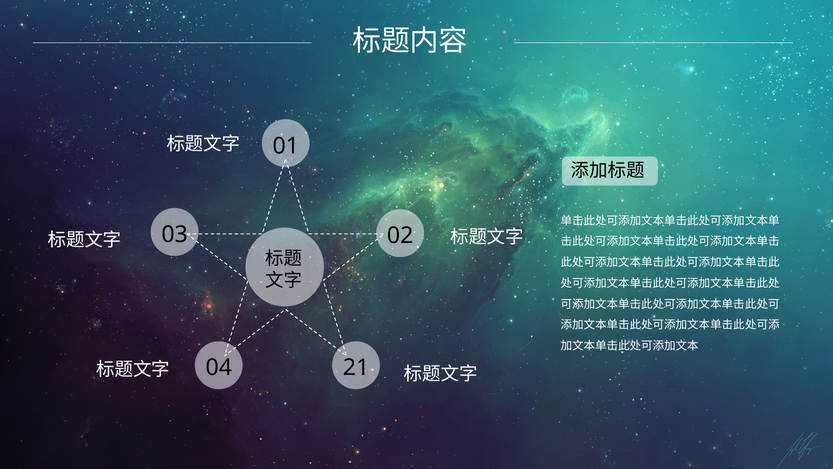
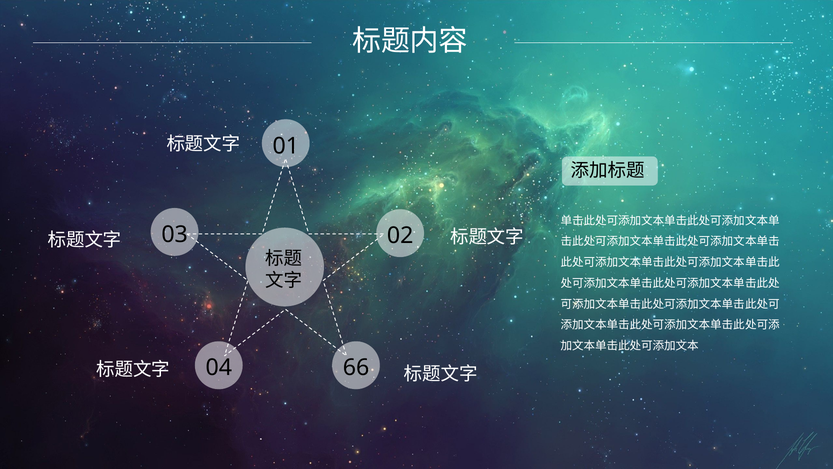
21: 21 -> 66
